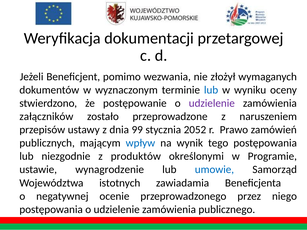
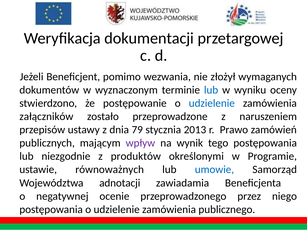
udzielenie at (212, 103) colour: purple -> blue
99: 99 -> 79
2052: 2052 -> 2013
wpływ colour: blue -> purple
wynagrodzenie: wynagrodzenie -> równoważnych
istotnych: istotnych -> adnotacji
